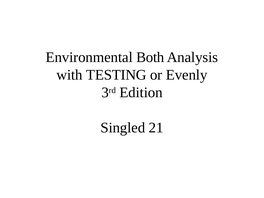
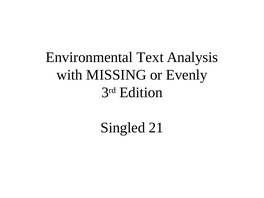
Both: Both -> Text
TESTING: TESTING -> MISSING
